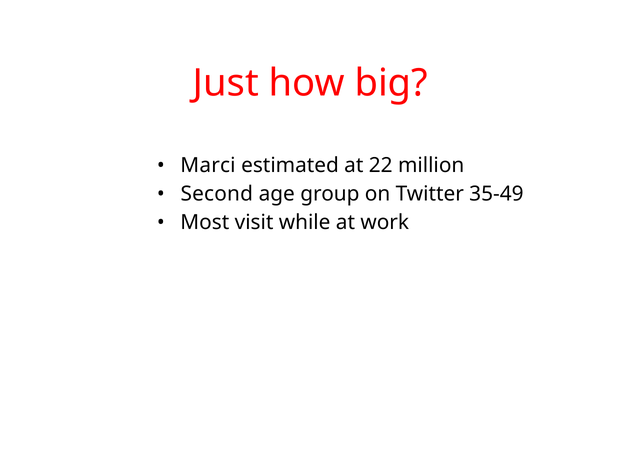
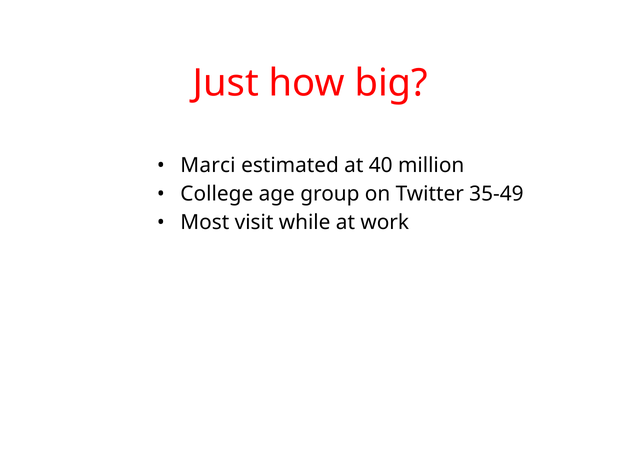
22: 22 -> 40
Second: Second -> College
